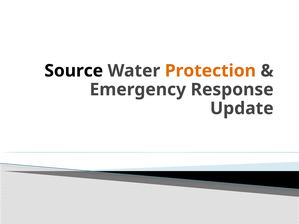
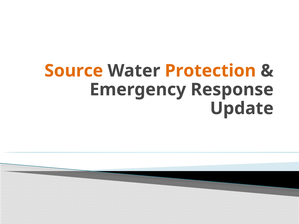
Source colour: black -> orange
